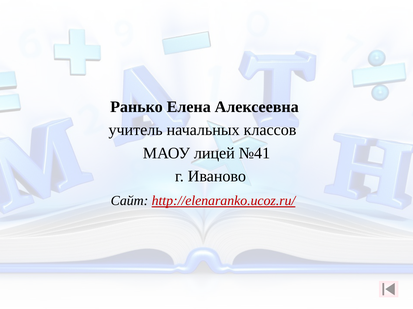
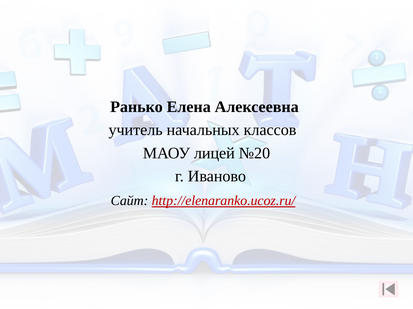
№41: №41 -> №20
